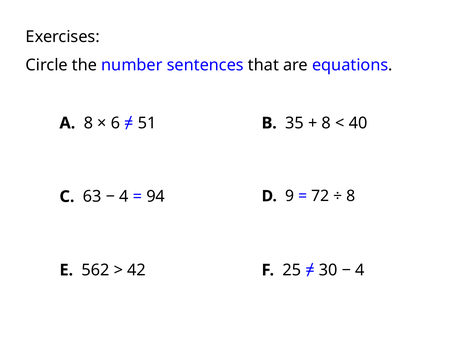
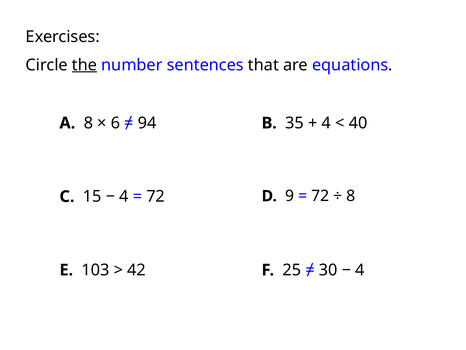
the underline: none -> present
51: 51 -> 94
8 at (326, 123): 8 -> 4
63: 63 -> 15
94 at (156, 196): 94 -> 72
562: 562 -> 103
